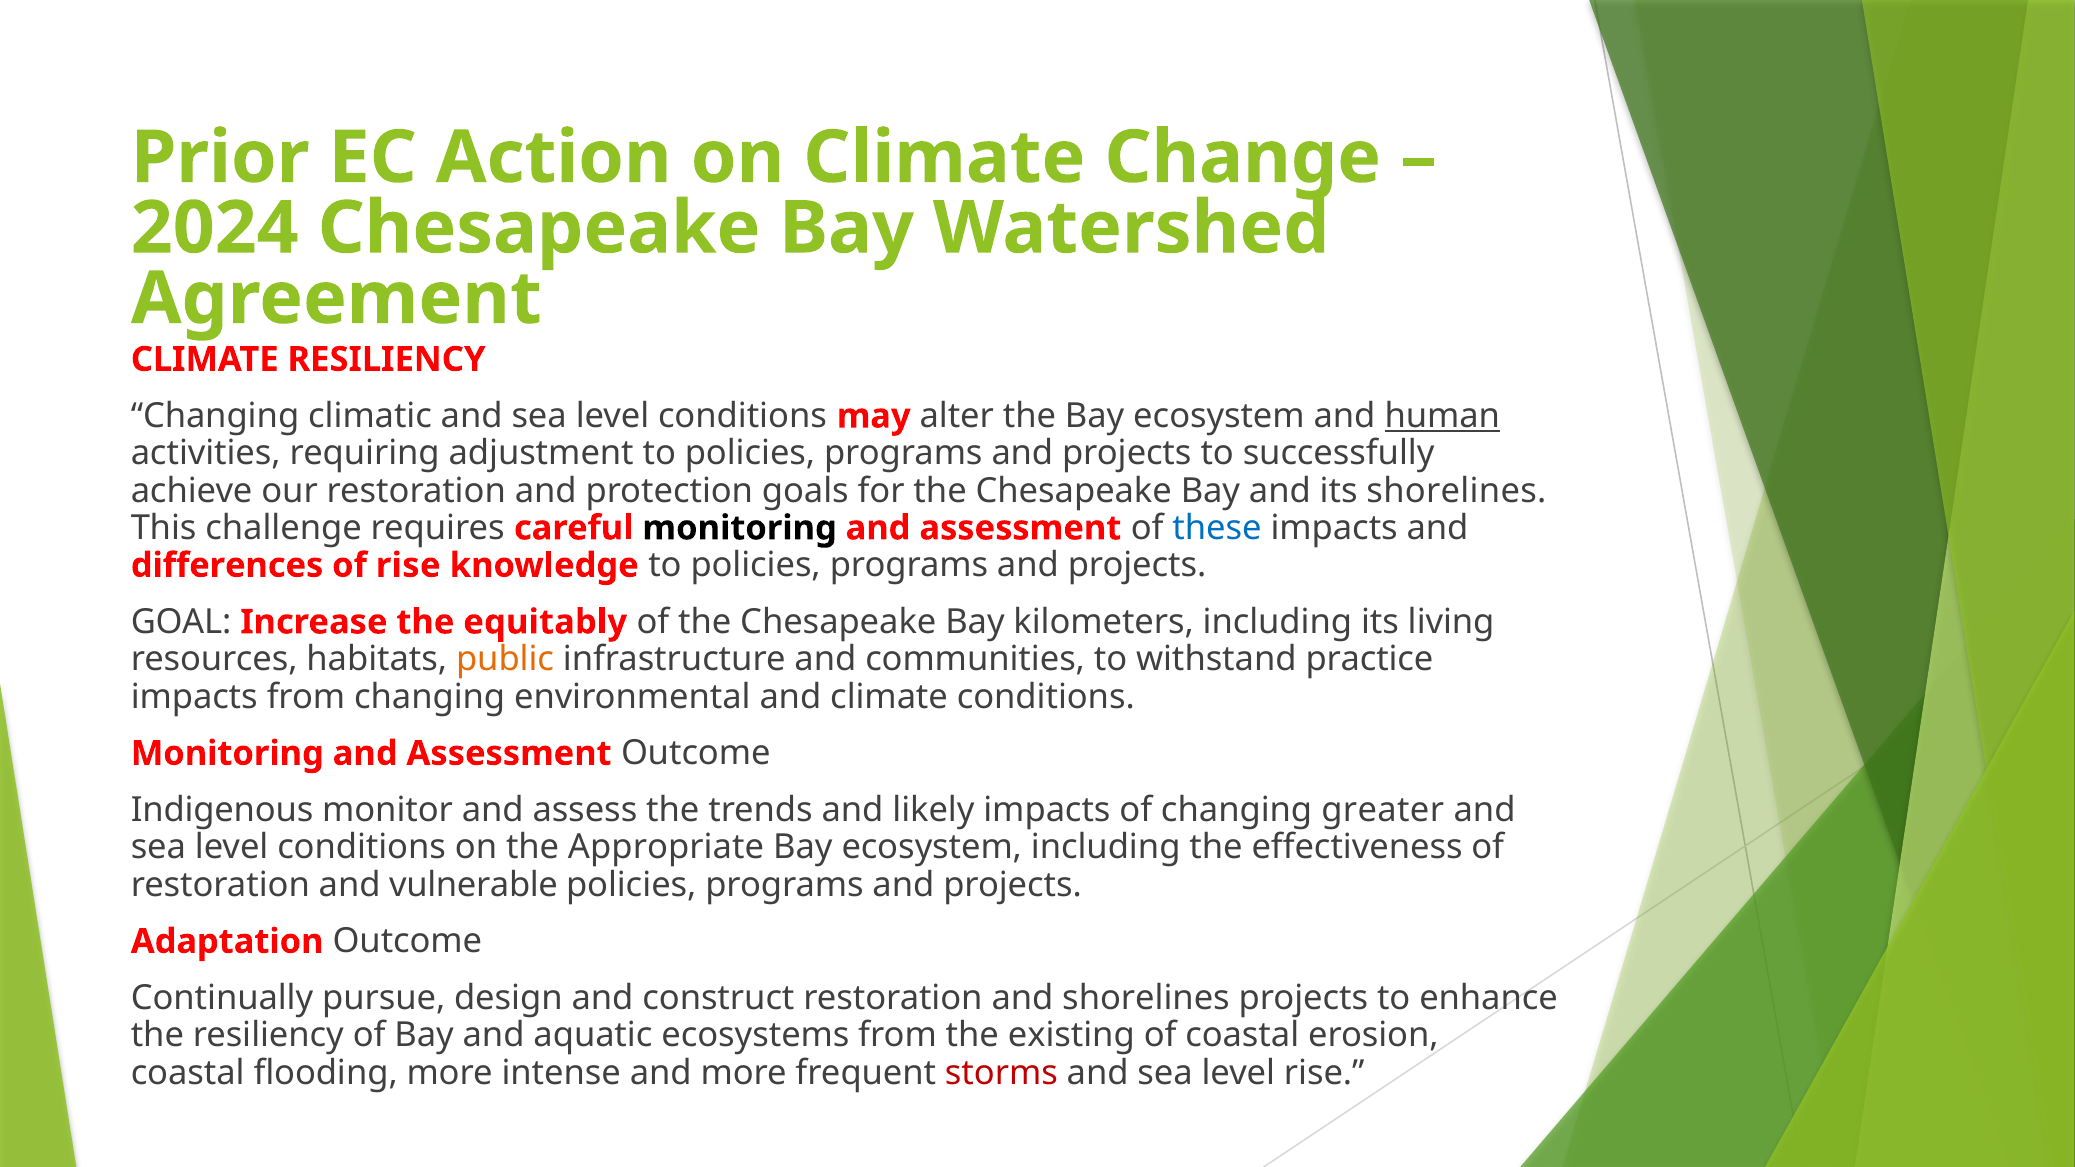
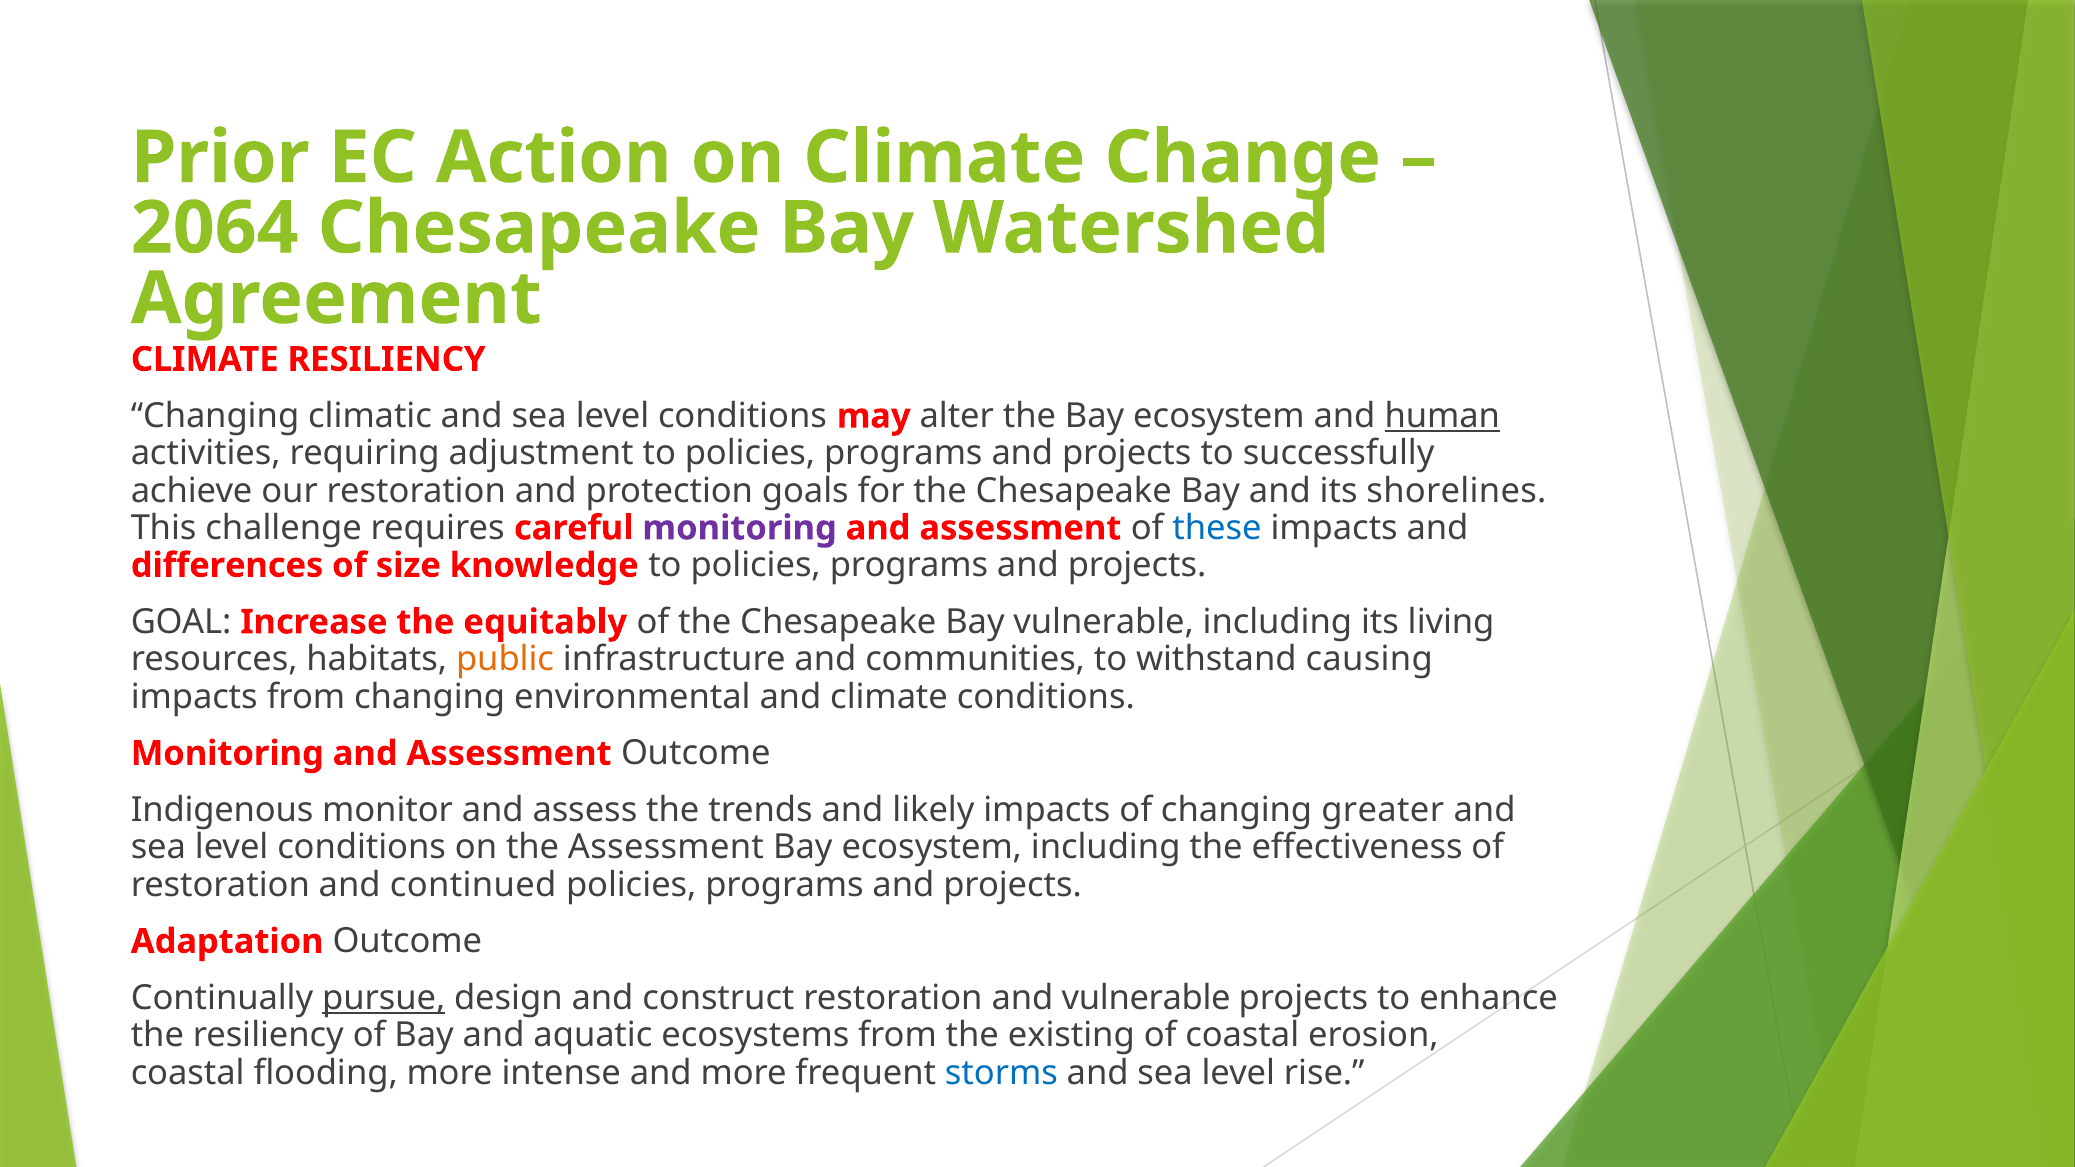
2024: 2024 -> 2064
monitoring at (740, 528) colour: black -> purple
of rise: rise -> size
Bay kilometers: kilometers -> vulnerable
practice: practice -> causing
the Appropriate: Appropriate -> Assessment
vulnerable: vulnerable -> continued
pursue underline: none -> present
and shorelines: shorelines -> vulnerable
storms colour: red -> blue
